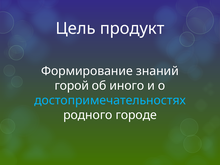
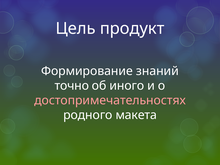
горой: горой -> точно
достопримечательностях colour: light blue -> pink
городе: городе -> макета
